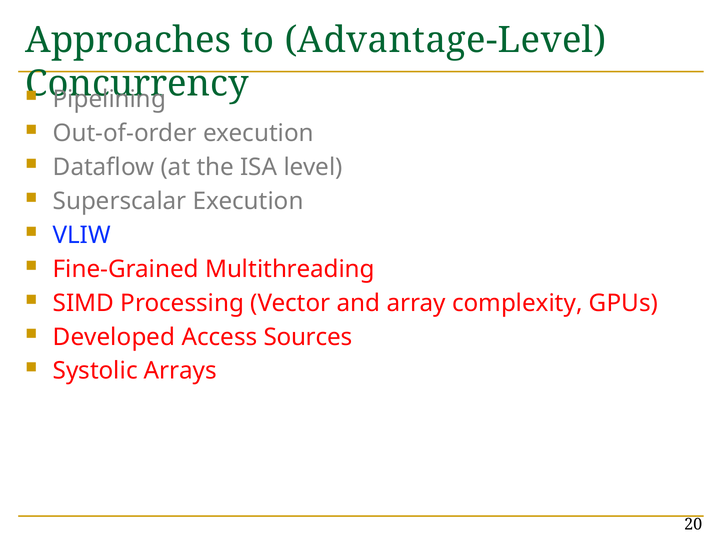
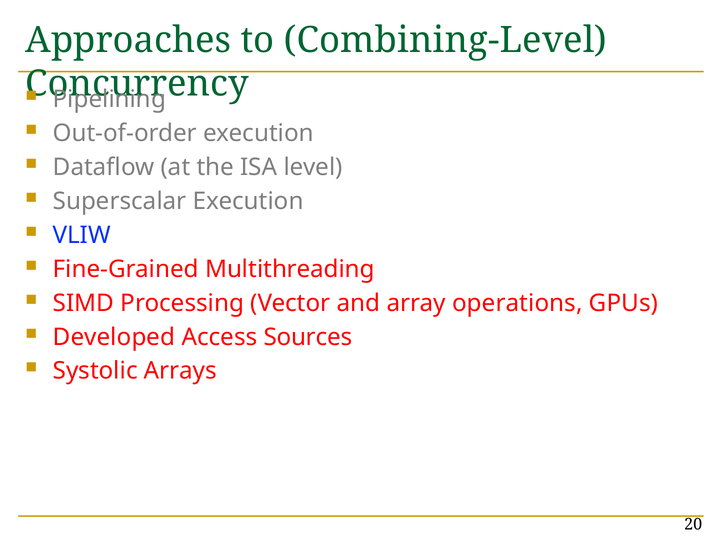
Advantage-Level: Advantage-Level -> Combining-Level
complexity: complexity -> operations
